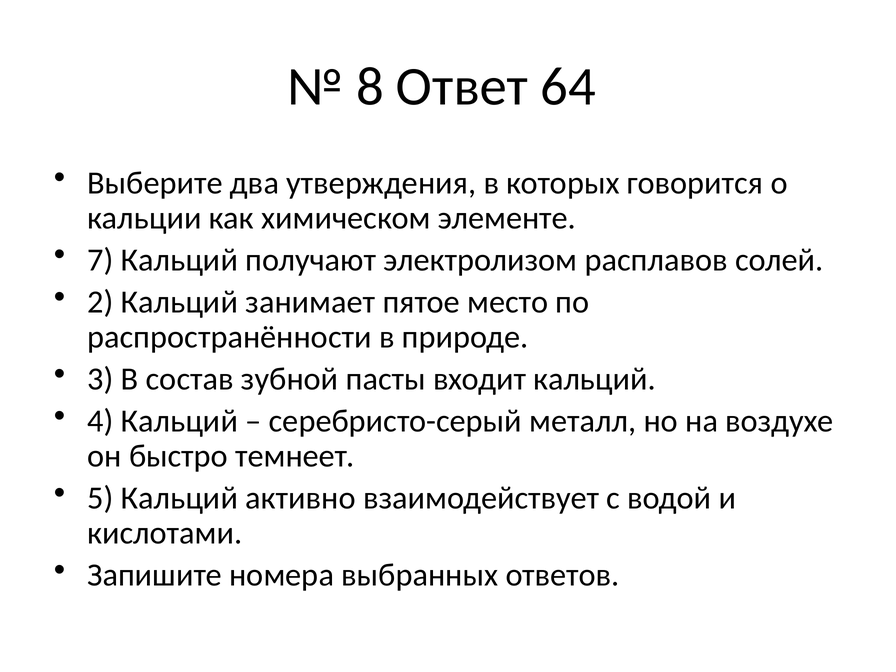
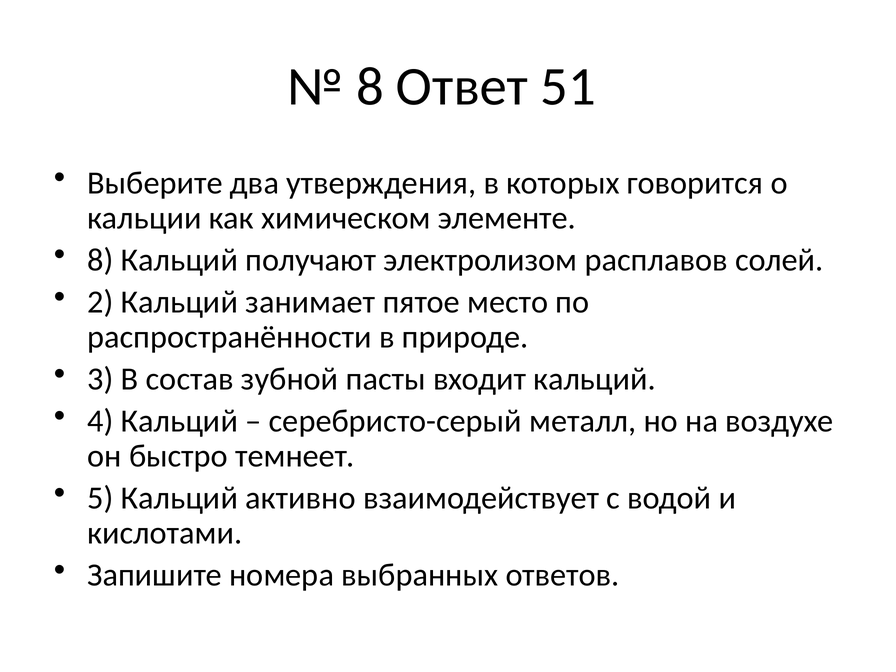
64: 64 -> 51
7 at (100, 260): 7 -> 8
